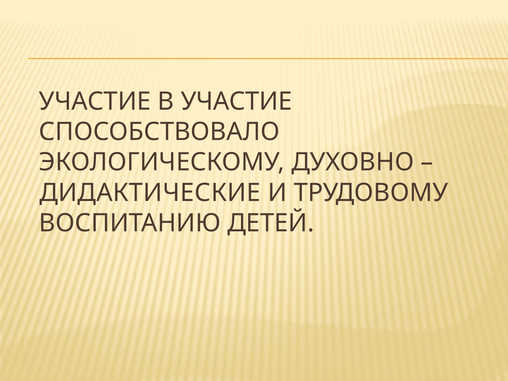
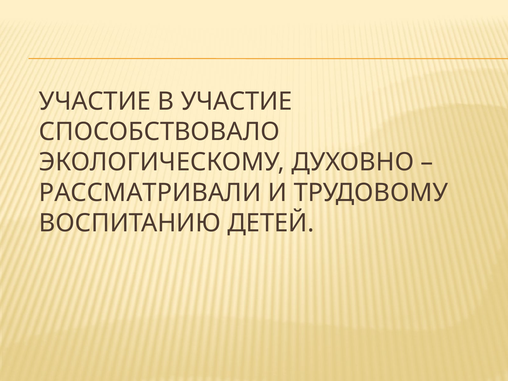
ДИДАКТИЧЕСКИЕ: ДИДАКТИЧЕСКИЕ -> РАССМАТРИВАЛИ
